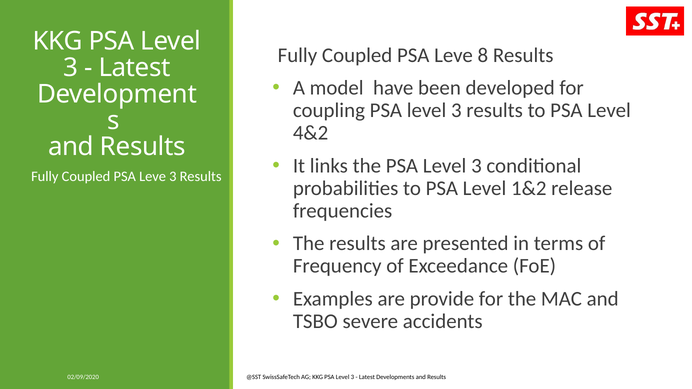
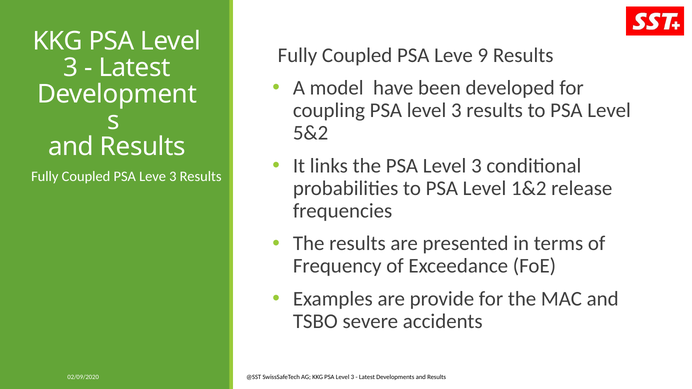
8: 8 -> 9
4&2: 4&2 -> 5&2
